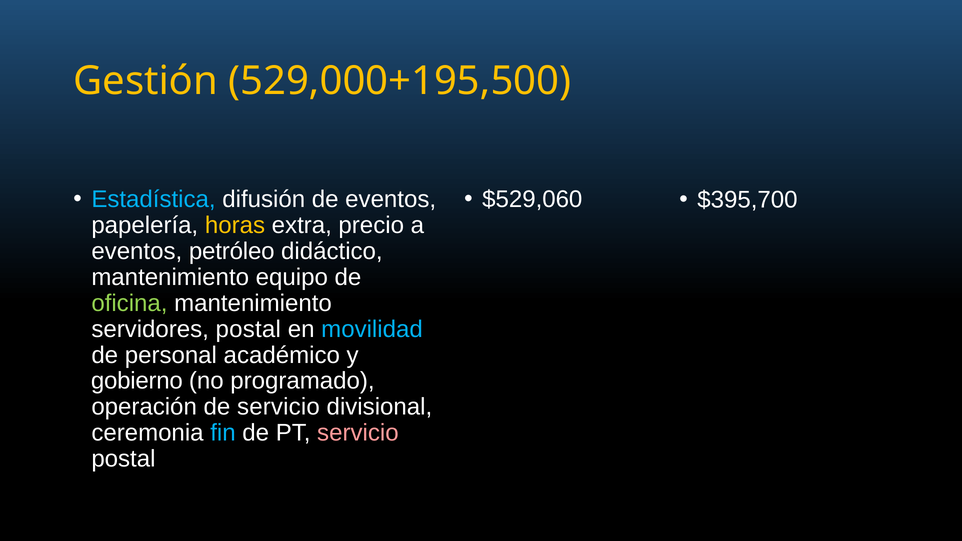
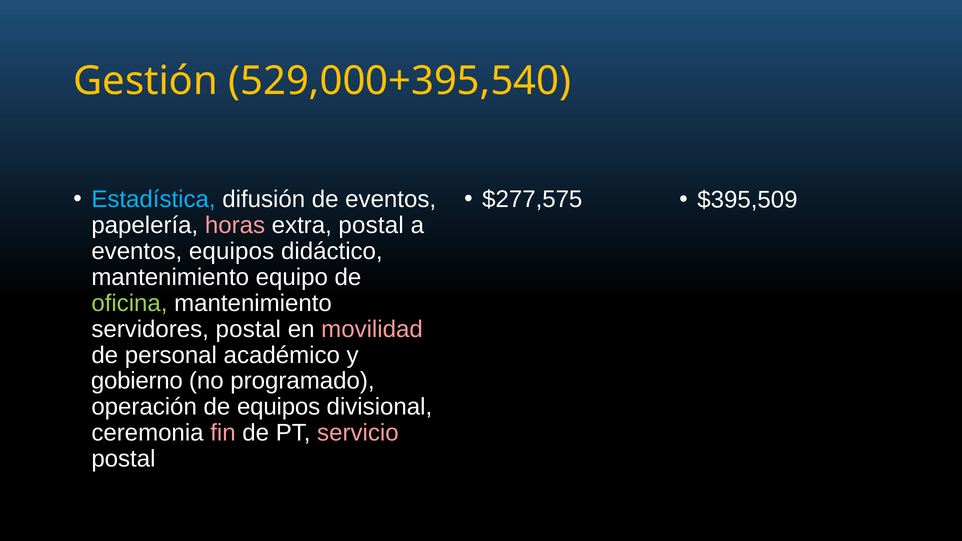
529,000+195,500: 529,000+195,500 -> 529,000+395,540
$529,060: $529,060 -> $277,575
$395,700: $395,700 -> $395,509
horas colour: yellow -> pink
extra precio: precio -> postal
eventos petróleo: petróleo -> equipos
movilidad colour: light blue -> pink
de servicio: servicio -> equipos
fin colour: light blue -> pink
